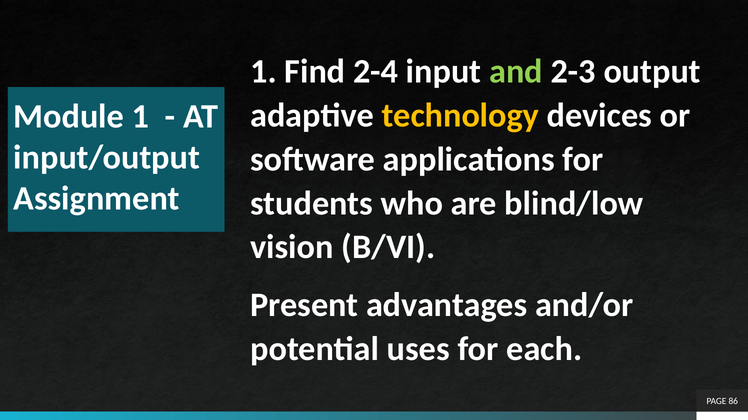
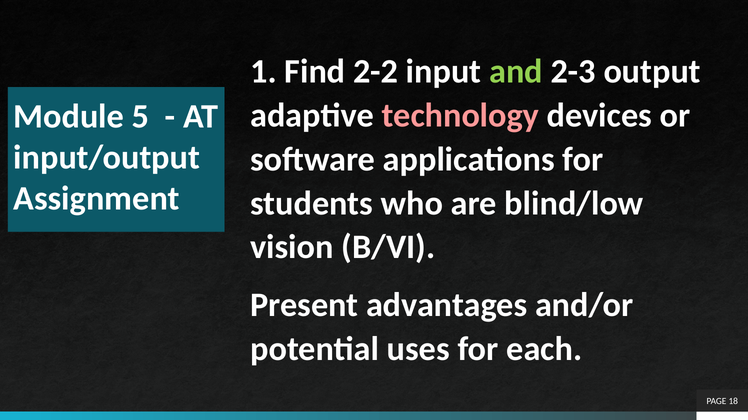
2-4: 2-4 -> 2-2
technology colour: yellow -> pink
Module 1: 1 -> 5
86: 86 -> 18
